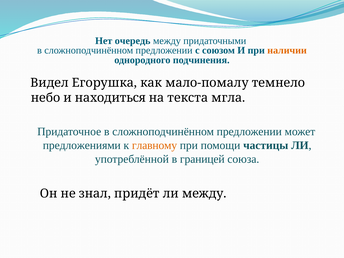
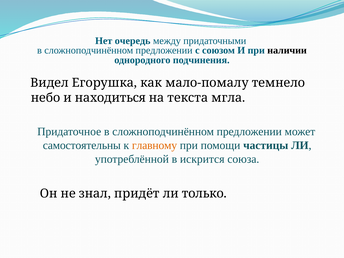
наличии colour: orange -> black
предложениями: предложениями -> самостоятельны
границей: границей -> искрится
ли между: между -> только
